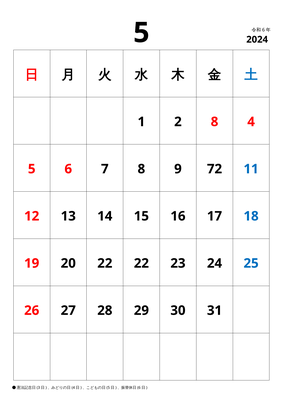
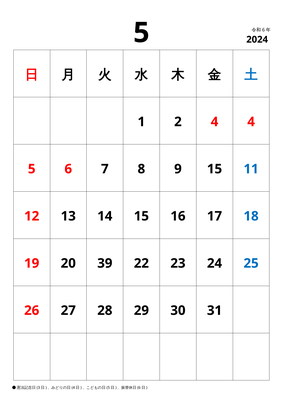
2 8: 8 -> 4
9 72: 72 -> 15
20 22: 22 -> 39
